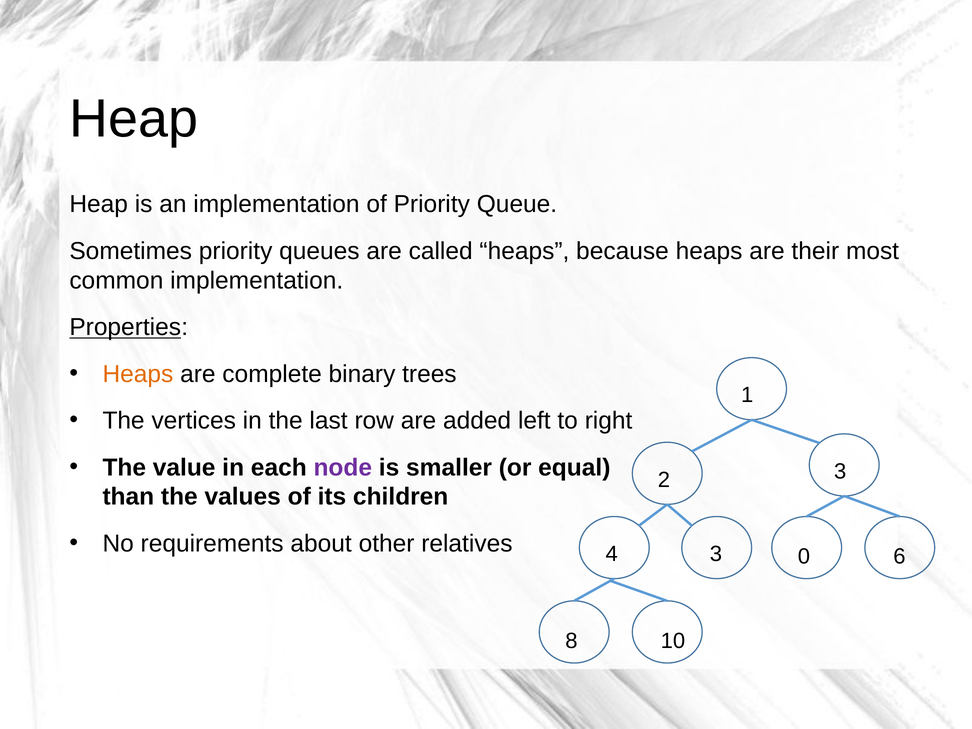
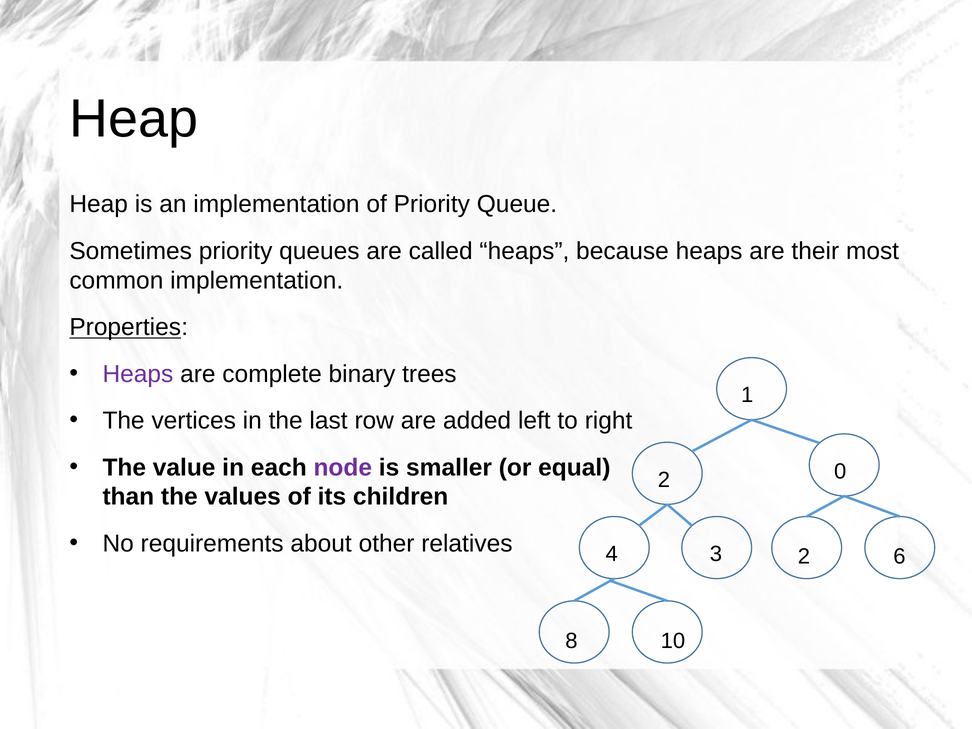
Heaps at (138, 374) colour: orange -> purple
2 3: 3 -> 0
3 0: 0 -> 2
